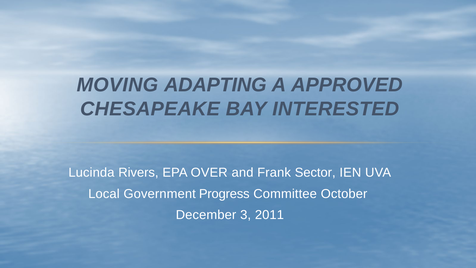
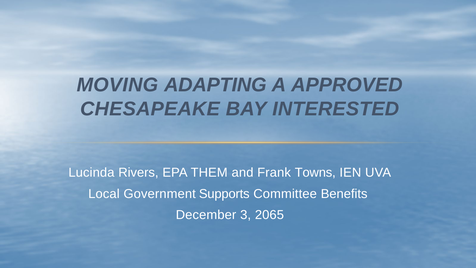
OVER: OVER -> THEM
Sector: Sector -> Towns
Progress: Progress -> Supports
October: October -> Benefits
2011: 2011 -> 2065
